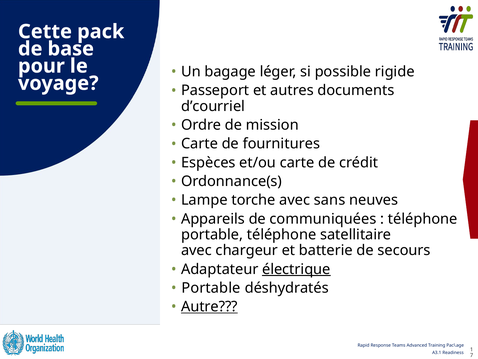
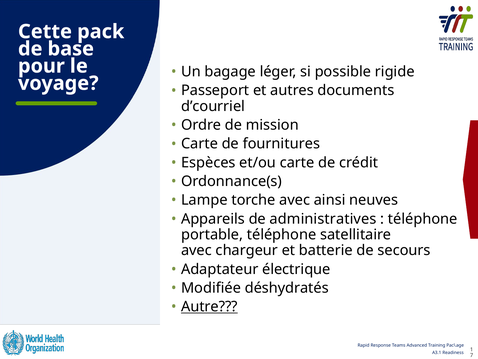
sans: sans -> ainsi
communiquées: communiquées -> administratives
électrique underline: present -> none
Portable at (211, 288): Portable -> Modifiée
